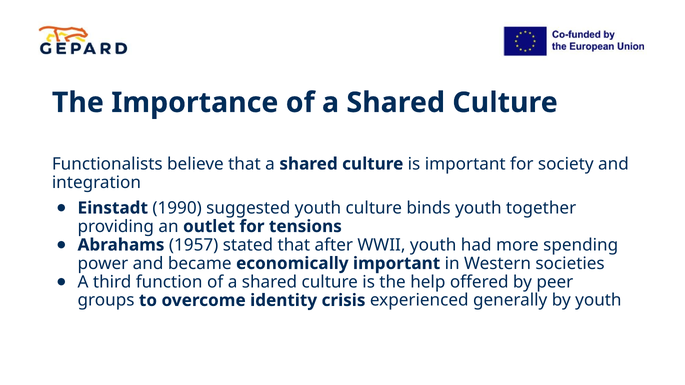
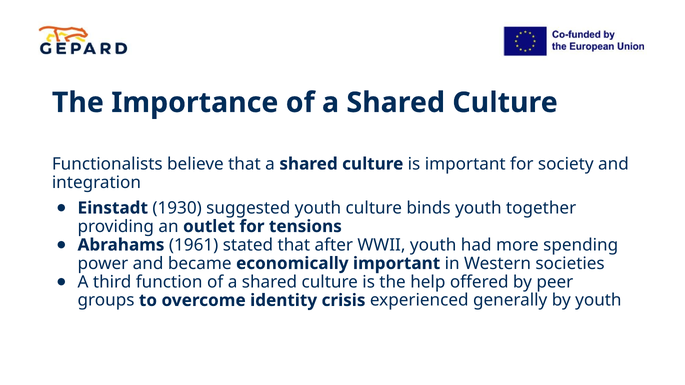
1990: 1990 -> 1930
1957: 1957 -> 1961
